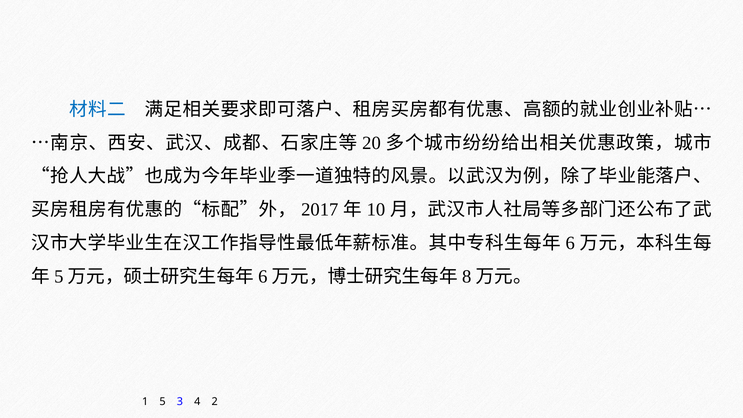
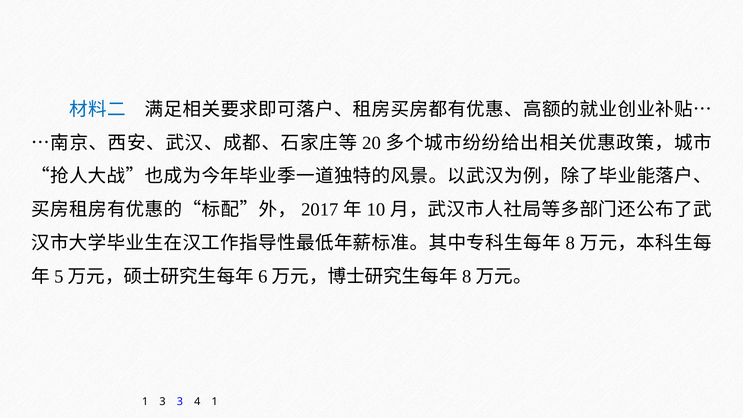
6: 6 -> 8
1 5: 5 -> 3
4 2: 2 -> 1
